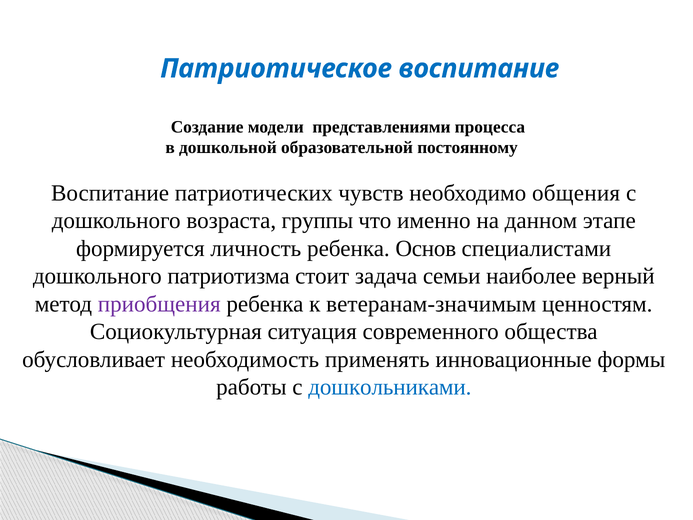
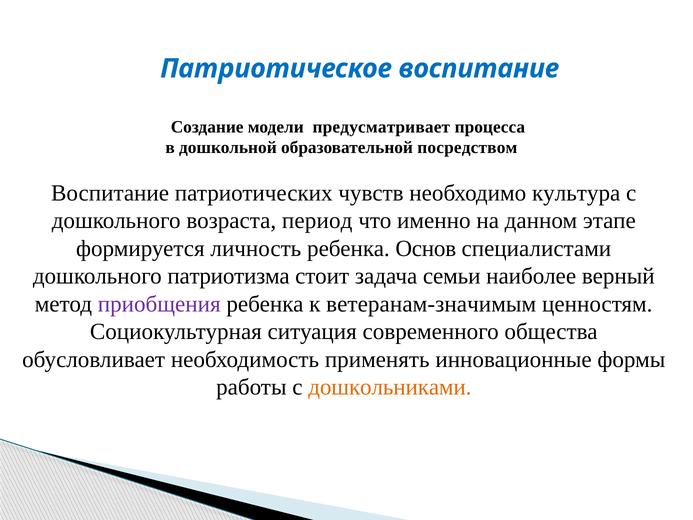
представлениями: представлениями -> предусматривает
постоянному: постоянному -> посредством
общения: общения -> культура
группы: группы -> период
дошкольниками colour: blue -> orange
